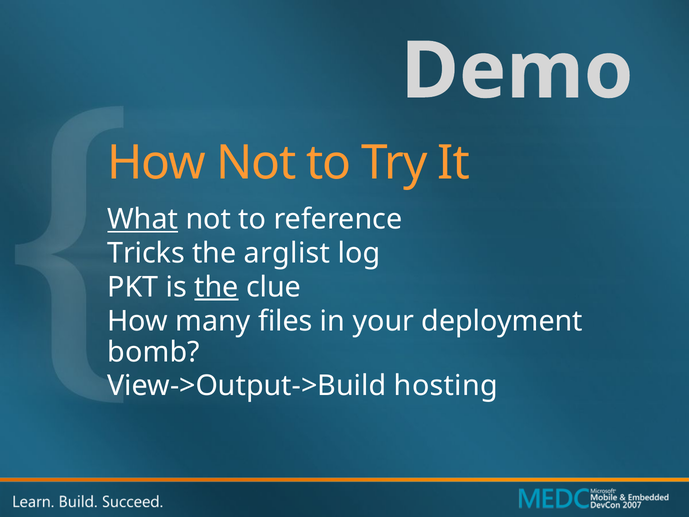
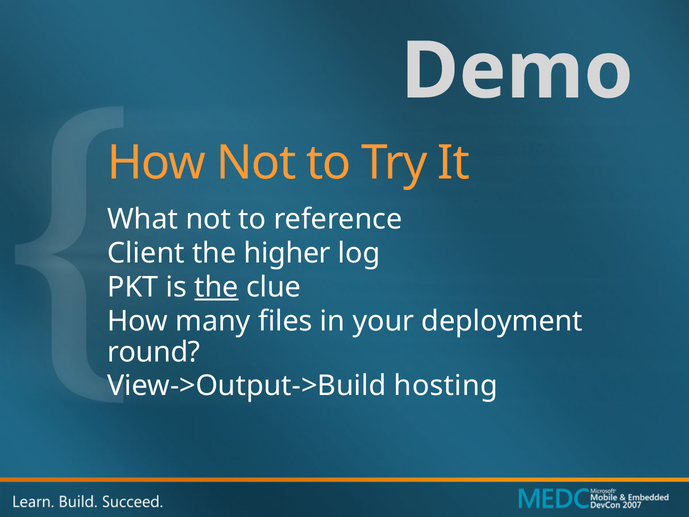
What underline: present -> none
Tricks: Tricks -> Client
arglist: arglist -> higher
bomb: bomb -> round
